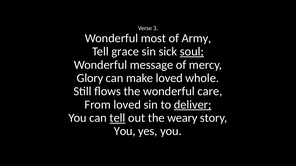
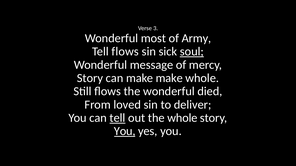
Tell grace: grace -> flows
Glory at (90, 78): Glory -> Story
make loved: loved -> make
care: care -> died
deliver underline: present -> none
the weary: weary -> whole
You at (125, 132) underline: none -> present
